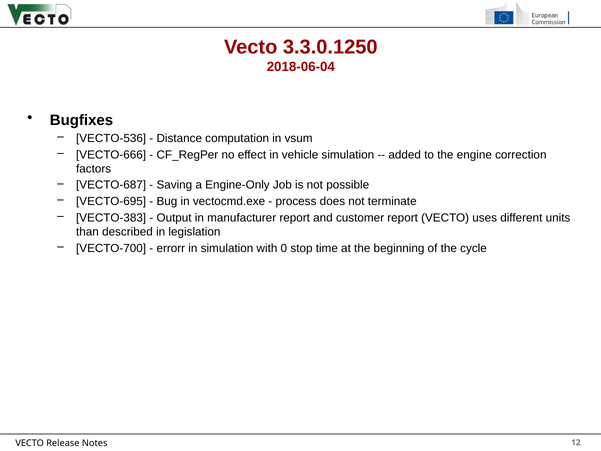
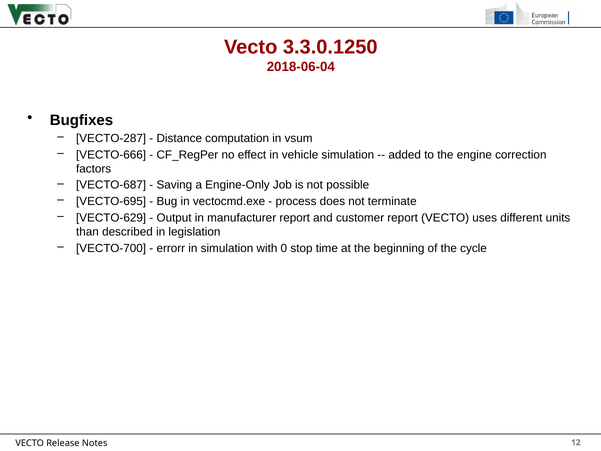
VECTO-536: VECTO-536 -> VECTO-287
VECTO-383: VECTO-383 -> VECTO-629
